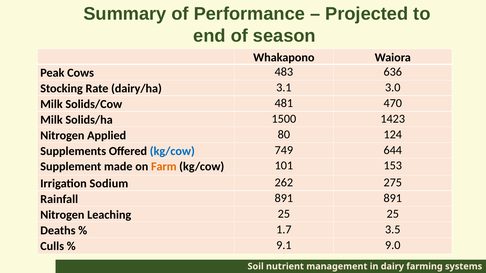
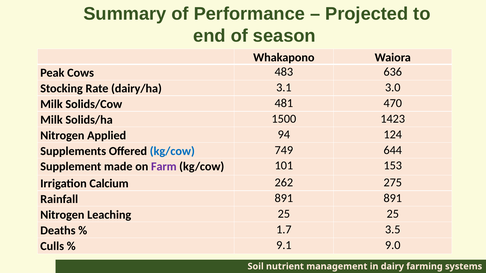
80: 80 -> 94
Farm colour: orange -> purple
Sodium: Sodium -> Calcium
